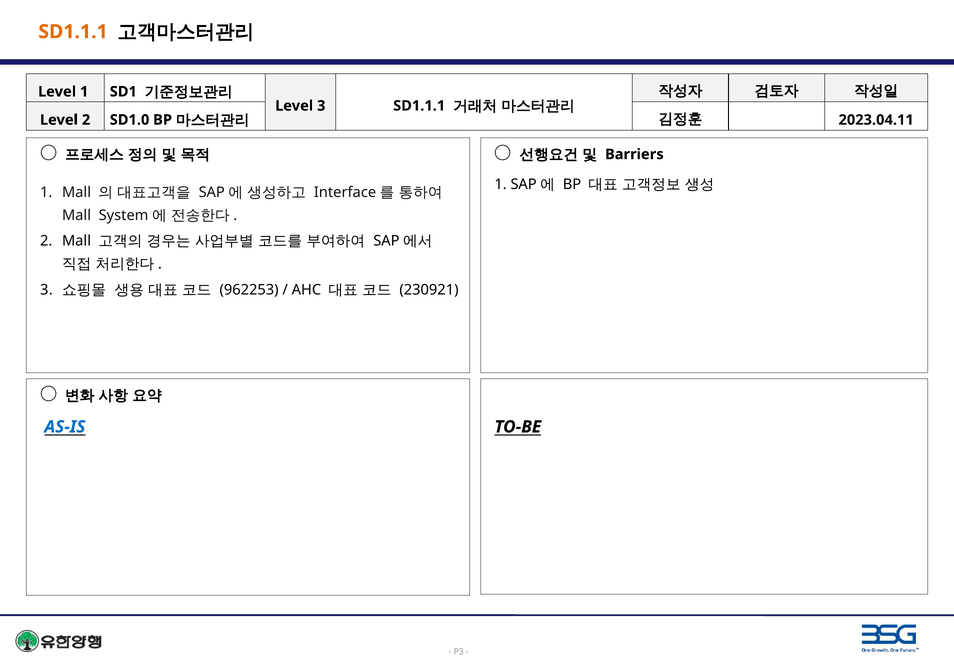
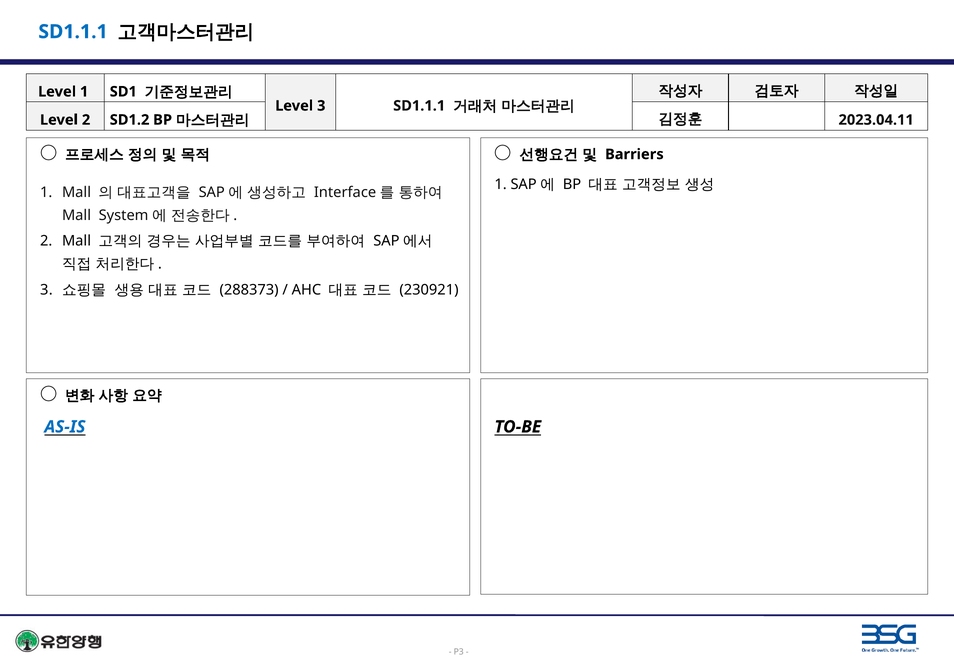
SD1.1.1 at (73, 32) colour: orange -> blue
SD1.0: SD1.0 -> SD1.2
962253: 962253 -> 288373
